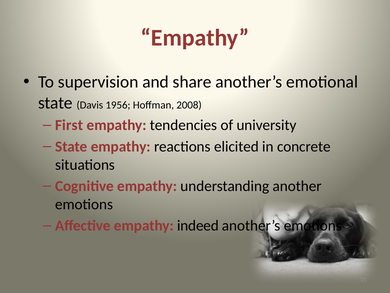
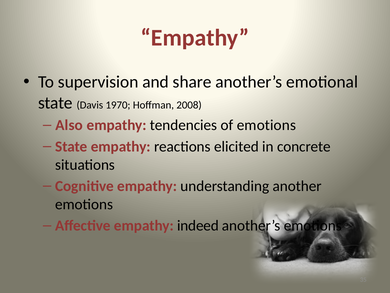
1956: 1956 -> 1970
First: First -> Also
of university: university -> emotions
